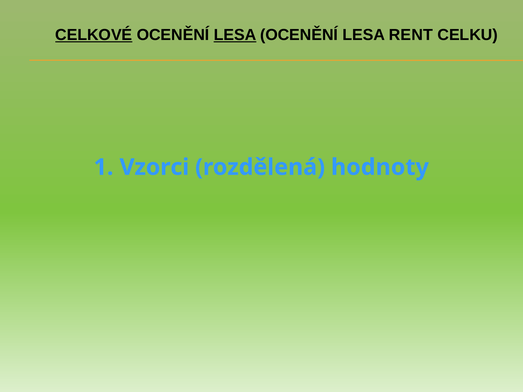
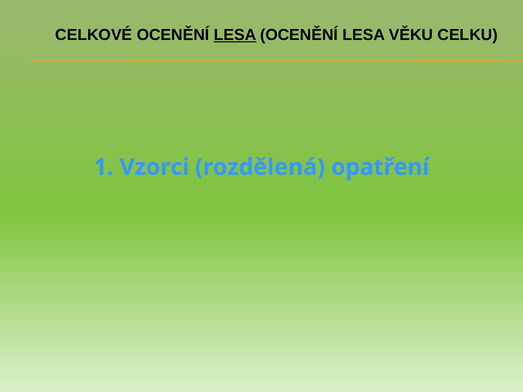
CELKOVÉ underline: present -> none
RENT: RENT -> VĚKU
hodnoty: hodnoty -> opatření
